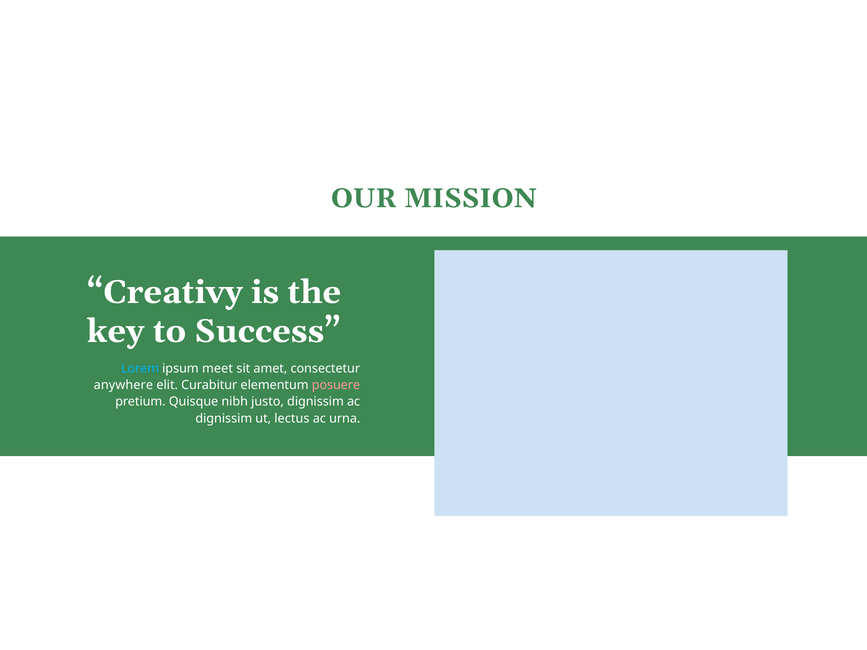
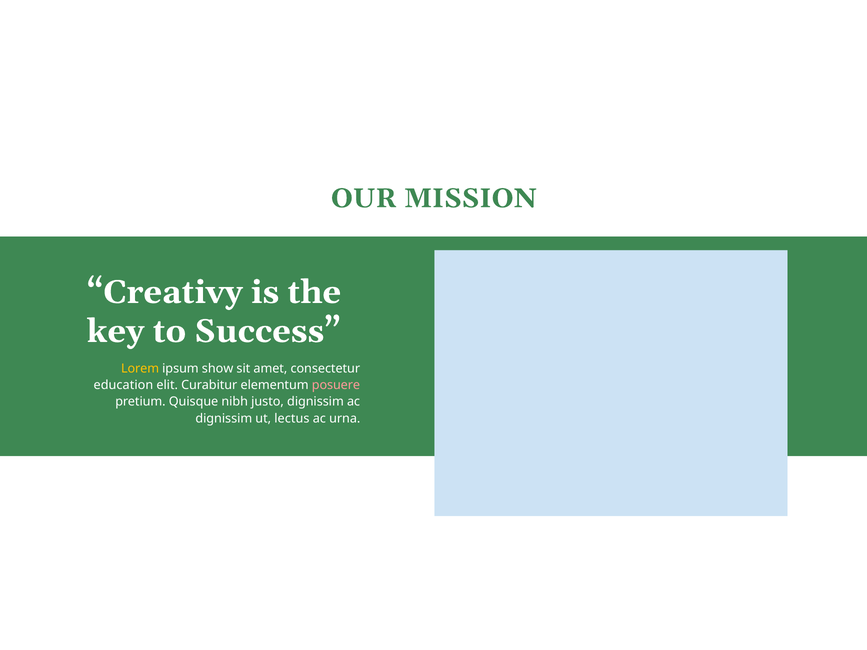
Lorem colour: light blue -> yellow
meet: meet -> show
anywhere: anywhere -> education
